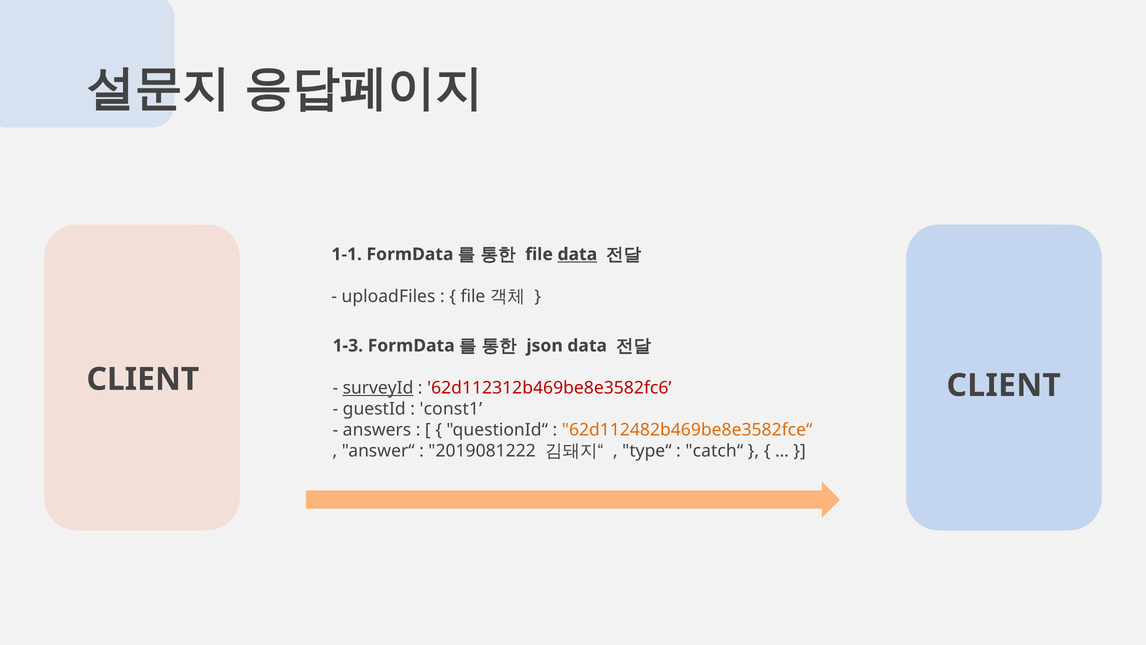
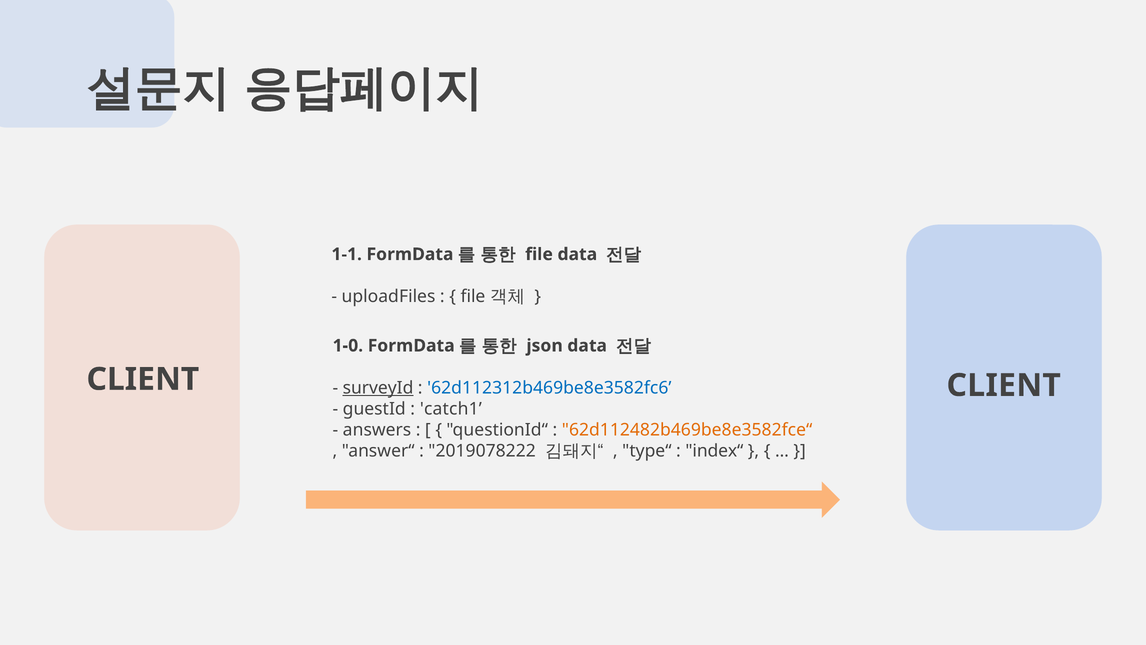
data at (577, 254) underline: present -> none
1-3: 1-3 -> 1-0
62d112312b469be8e3582fc6 colour: red -> blue
const1: const1 -> catch1
2019081222: 2019081222 -> 2019078222
catch“: catch“ -> index“
